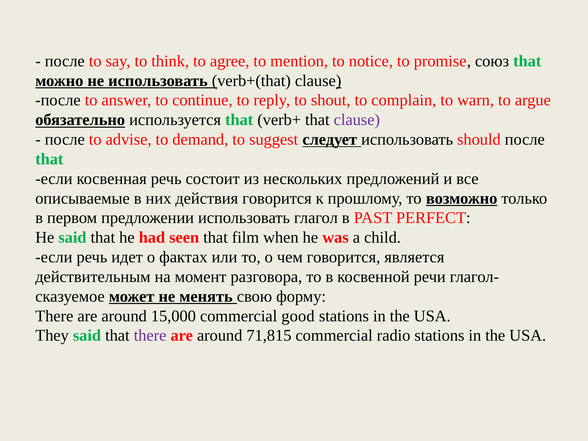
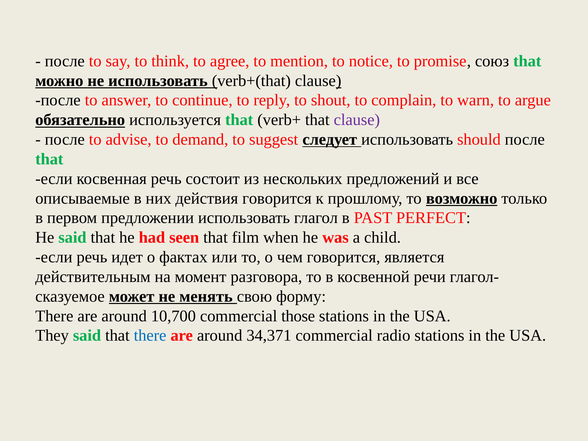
15,000: 15,000 -> 10,700
good: good -> those
there at (150, 336) colour: purple -> blue
71,815: 71,815 -> 34,371
